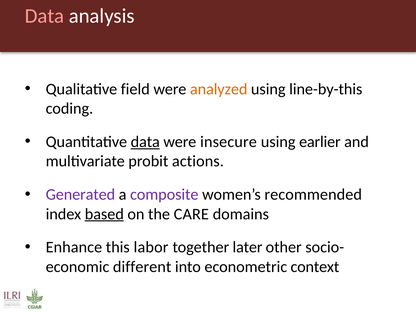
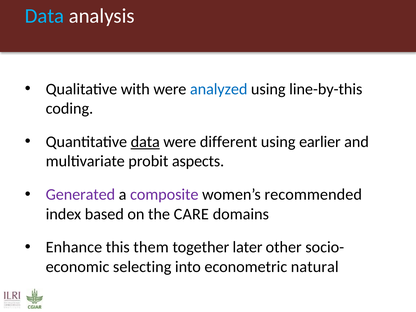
Data at (45, 16) colour: pink -> light blue
field: field -> with
analyzed colour: orange -> blue
insecure: insecure -> different
actions: actions -> aspects
based underline: present -> none
labor: labor -> them
different: different -> selecting
context: context -> natural
